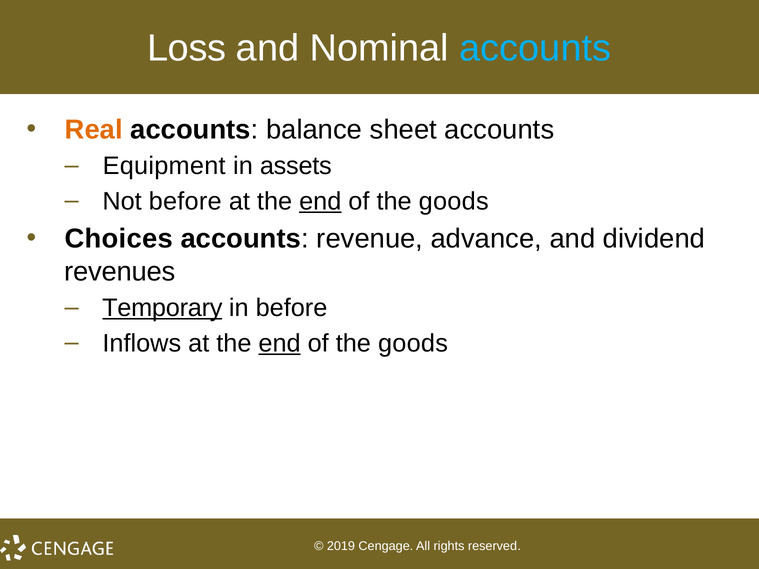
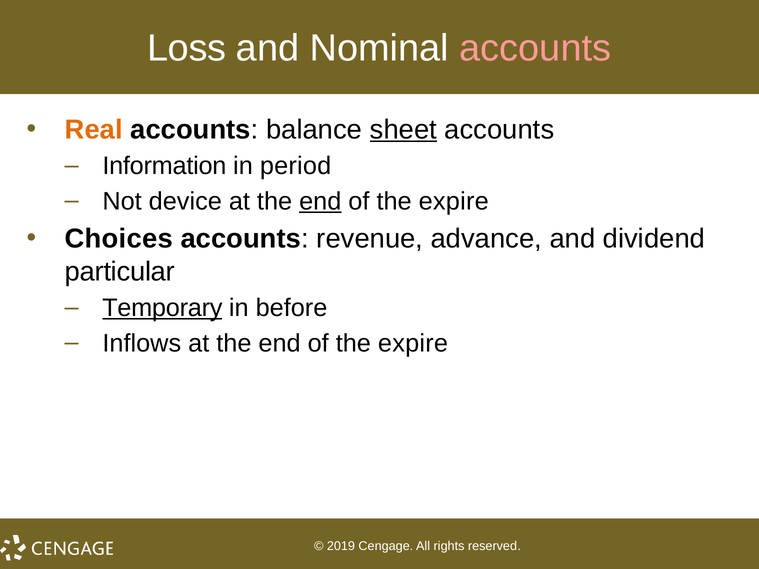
accounts at (535, 48) colour: light blue -> pink
sheet underline: none -> present
Equipment: Equipment -> Information
assets: assets -> period
Not before: before -> device
goods at (454, 202): goods -> expire
revenues: revenues -> particular
end at (280, 344) underline: present -> none
goods at (413, 344): goods -> expire
